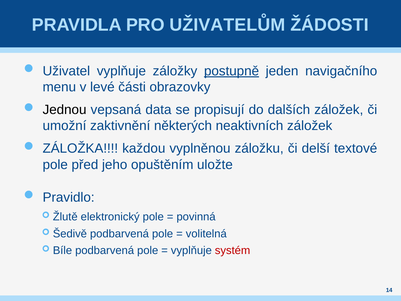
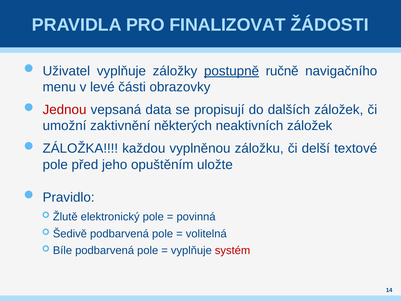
UŽIVATELŮM: UŽIVATELŮM -> FINALIZOVAT
jeden: jeden -> ručně
Jednou colour: black -> red
